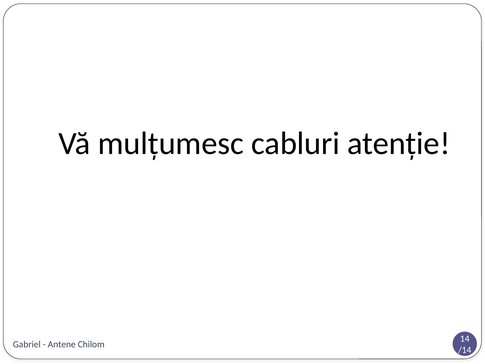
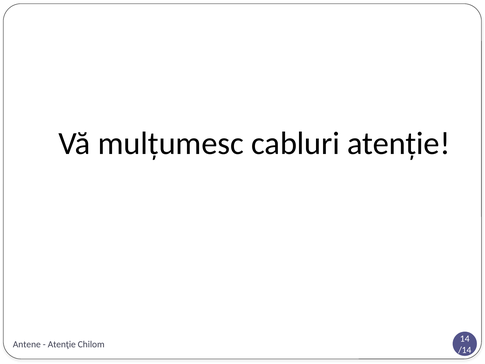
Gabriel: Gabriel -> Antene
Antene at (62, 344): Antene -> Atenţie
